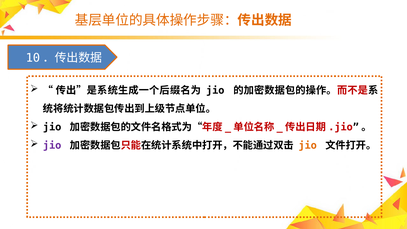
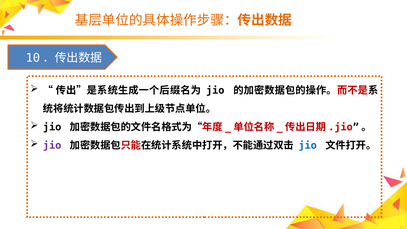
jio at (308, 145) colour: orange -> blue
